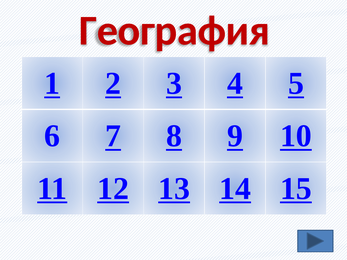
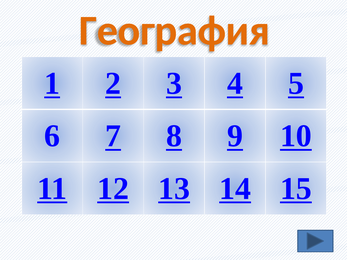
География colour: red -> orange
